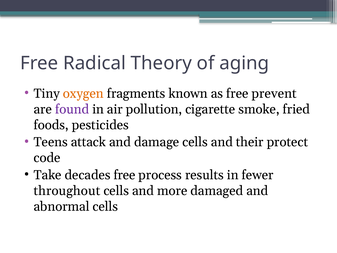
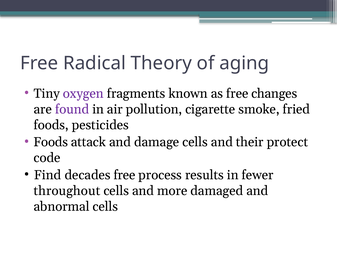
oxygen colour: orange -> purple
prevent: prevent -> changes
Teens at (51, 142): Teens -> Foods
Take: Take -> Find
